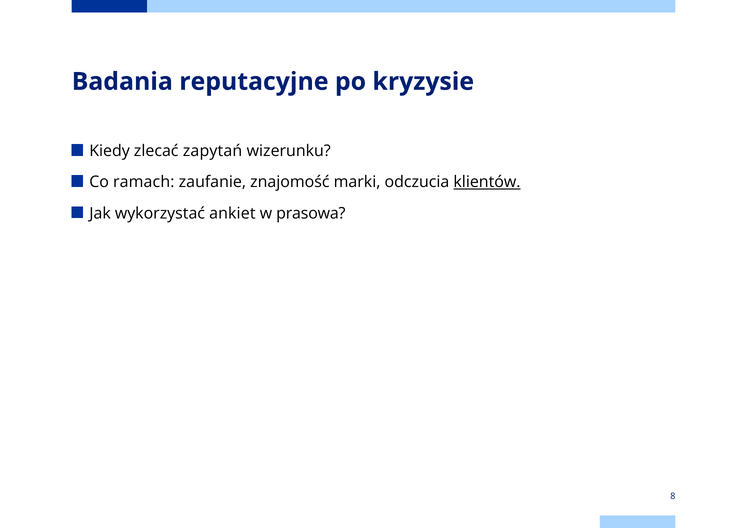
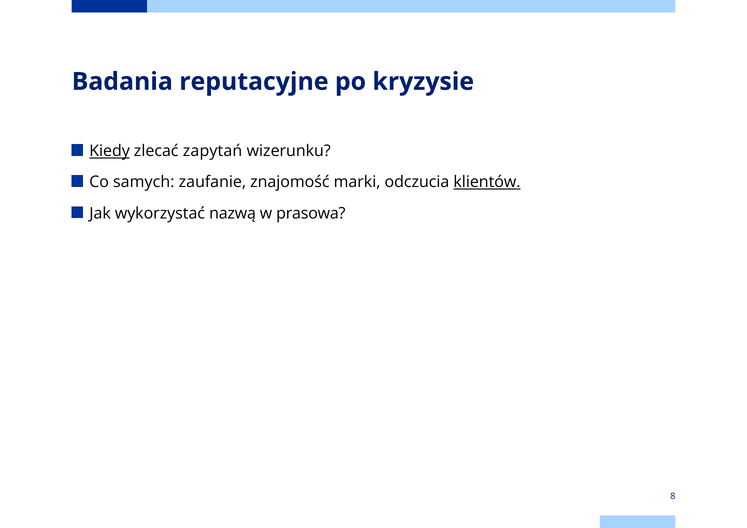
Kiedy underline: none -> present
ramach: ramach -> samych
ankiet: ankiet -> nazwą
